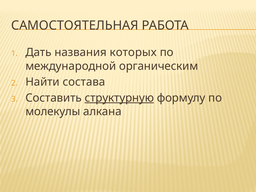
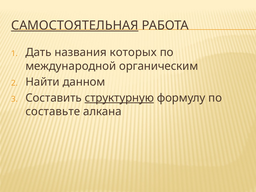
САМОСТОЯТЕЛЬНАЯ underline: none -> present
состава: состава -> данном
молекулы: молекулы -> составьте
